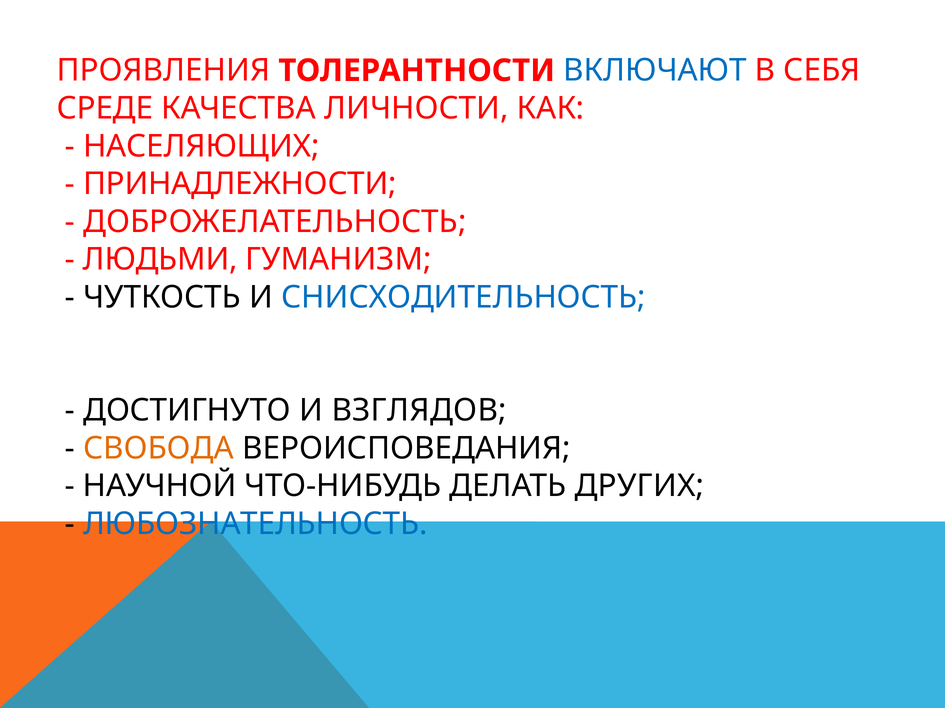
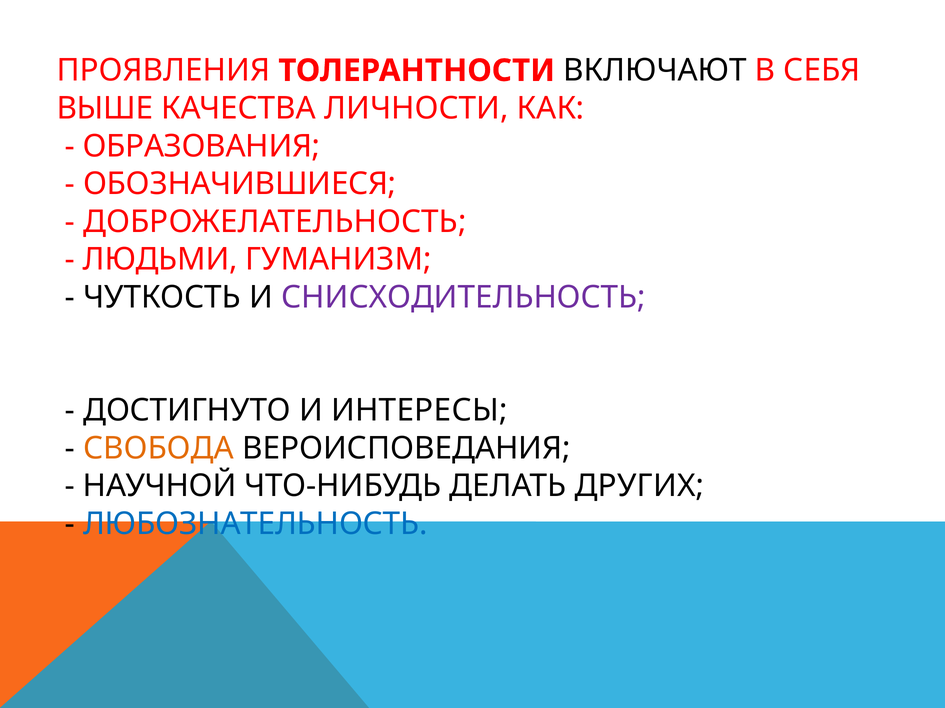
ВКЛЮЧАЮТ colour: blue -> black
СРЕДЕ: СРЕДЕ -> ВЫШЕ
НАСЕЛЯЮЩИХ: НАСЕЛЯЮЩИХ -> ОБРАЗОВАНИЯ
ПРИНАДЛЕЖНОСТИ: ПРИНАДЛЕЖНОСТИ -> ОБОЗНАЧИВШИЕСЯ
СНИСХОДИТЕЛЬНОСТЬ colour: blue -> purple
ВЗГЛЯДОВ: ВЗГЛЯДОВ -> ИНТЕРЕСЫ
